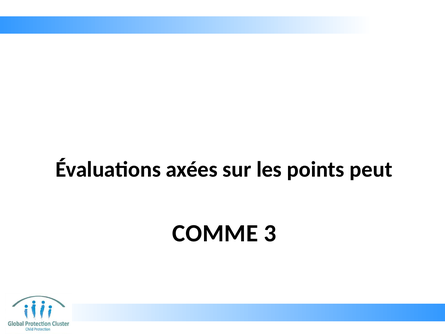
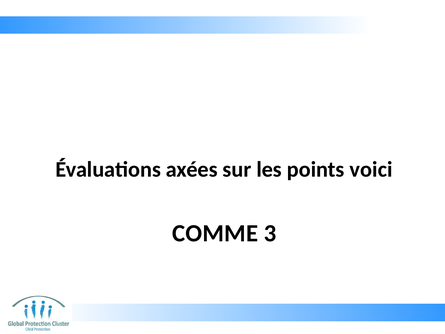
peut: peut -> voici
